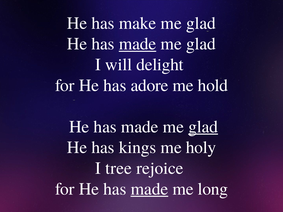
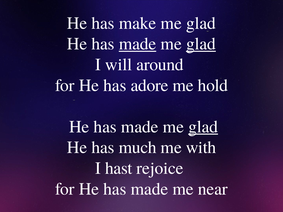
glad at (201, 44) underline: none -> present
delight: delight -> around
kings: kings -> much
holy: holy -> with
tree: tree -> hast
made at (149, 189) underline: present -> none
long: long -> near
